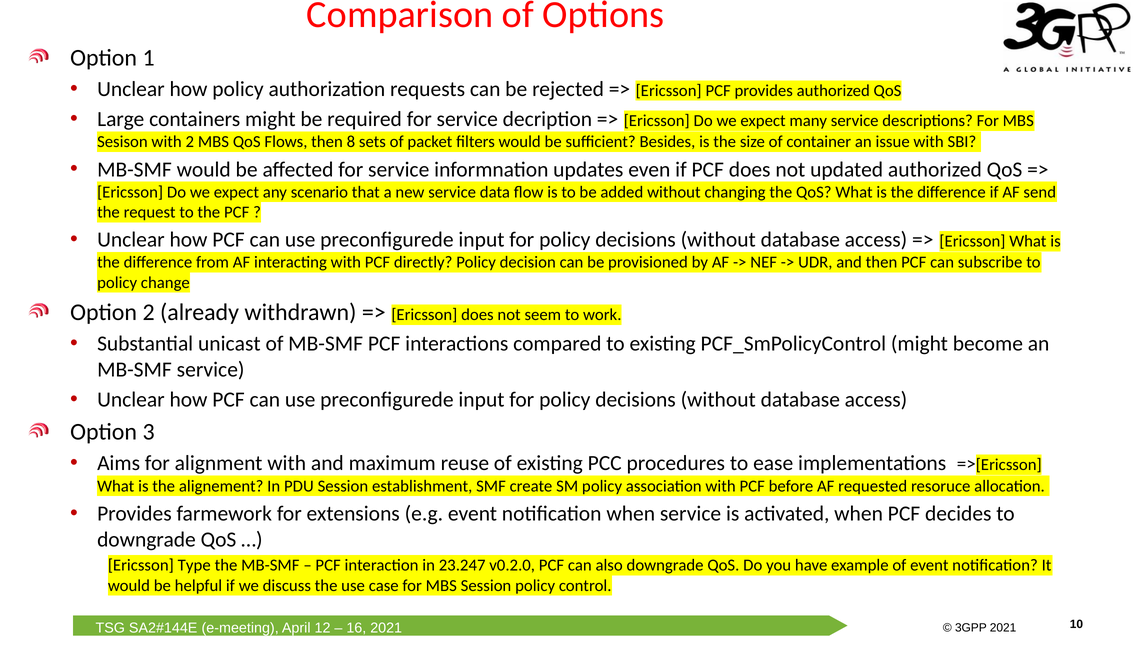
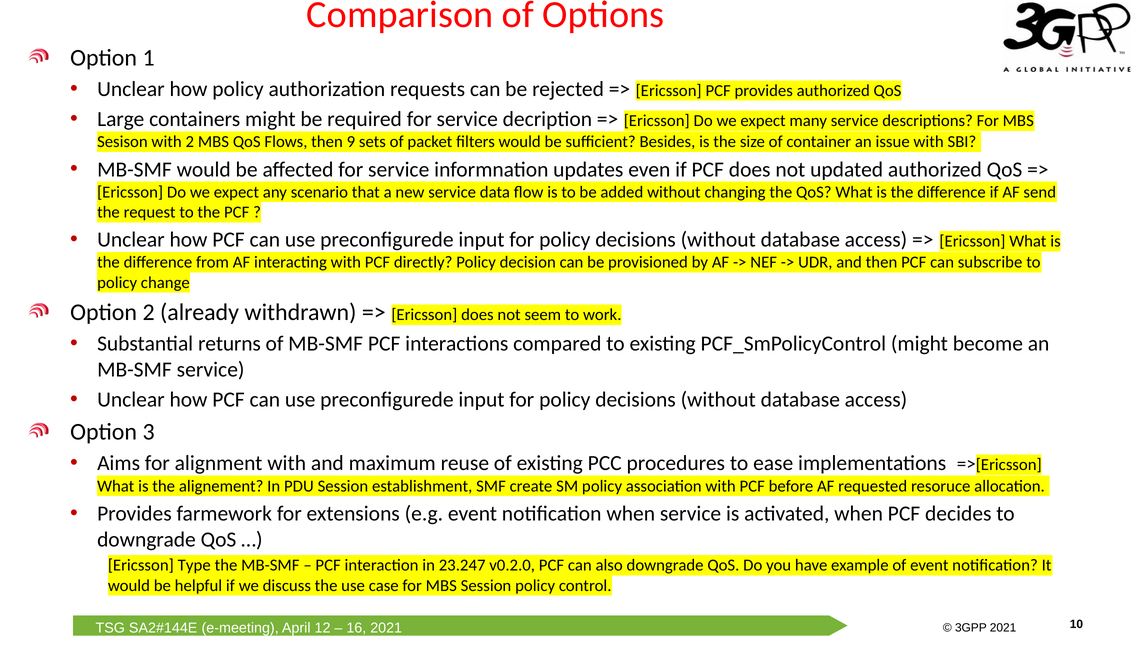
8: 8 -> 9
unicast: unicast -> returns
